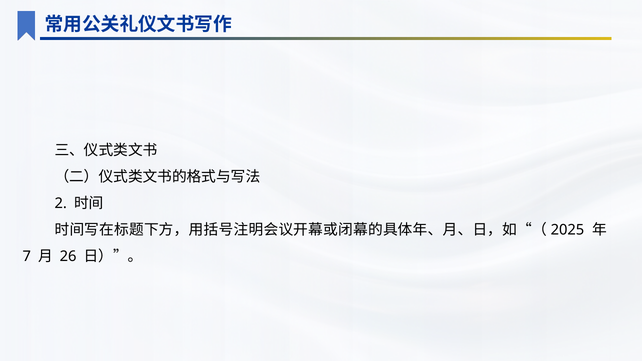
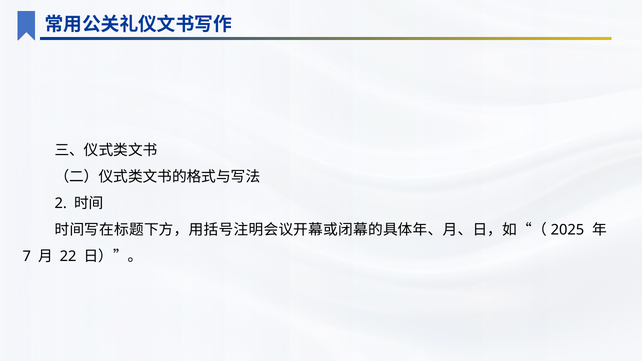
26: 26 -> 22
